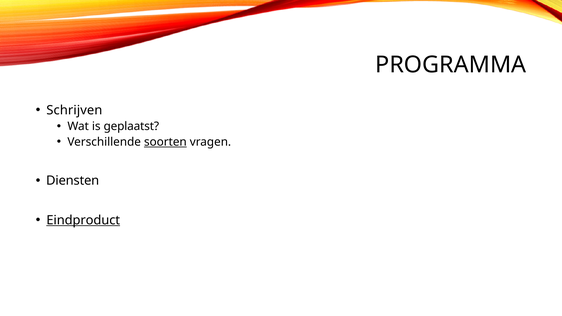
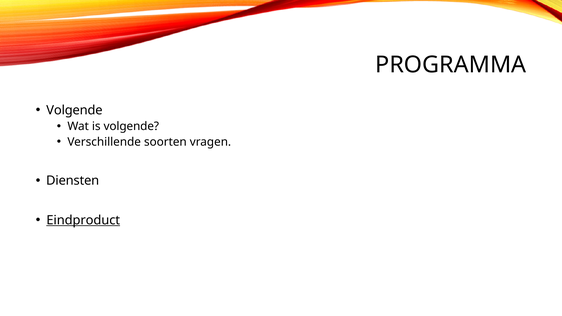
Schrijven at (74, 110): Schrijven -> Volgende
is geplaatst: geplaatst -> volgende
soorten underline: present -> none
